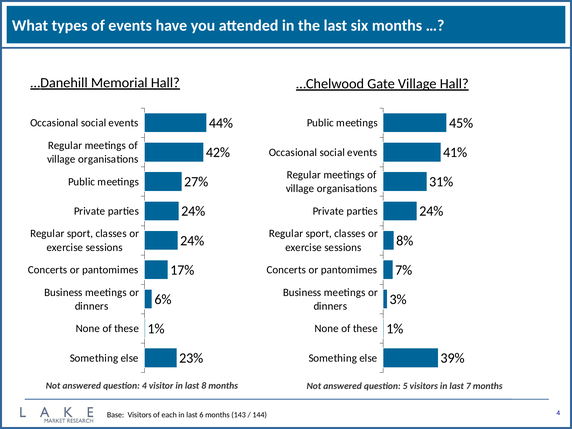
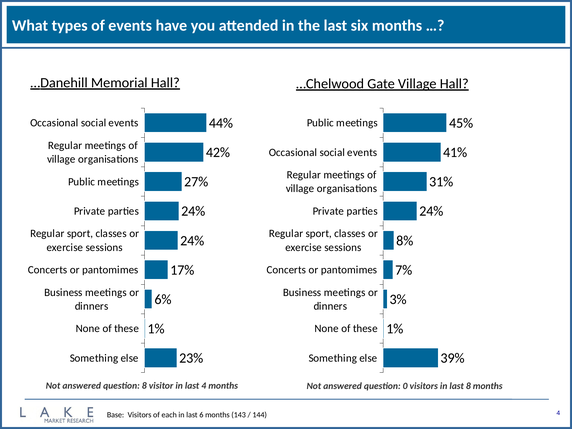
question 4: 4 -> 8
last 8: 8 -> 4
5: 5 -> 0
last 7: 7 -> 8
